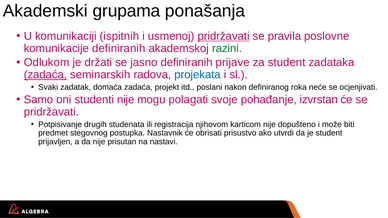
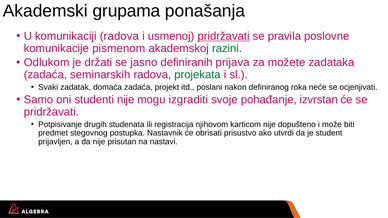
komunikaciji ispitnih: ispitnih -> radova
komunikacije definiranih: definiranih -> pismenom
prijave: prijave -> prijava
za student: student -> možete
zadaća at (45, 75) underline: present -> none
projekata colour: blue -> green
polagati: polagati -> izgraditi
